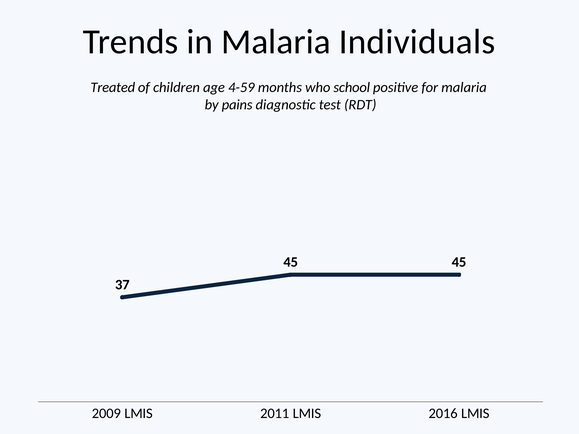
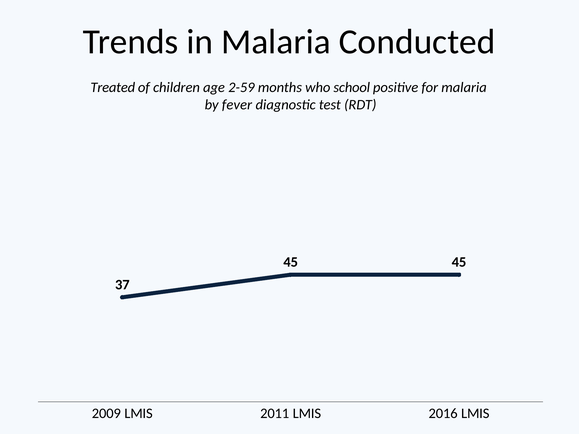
Individuals: Individuals -> Conducted
4-59: 4-59 -> 2-59
pains: pains -> fever
